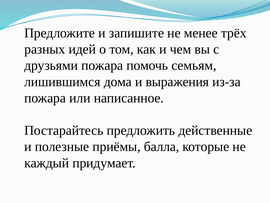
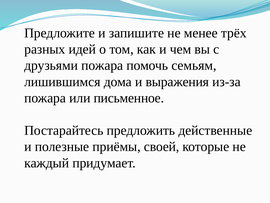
написанное: написанное -> письменное
балла: балла -> своей
